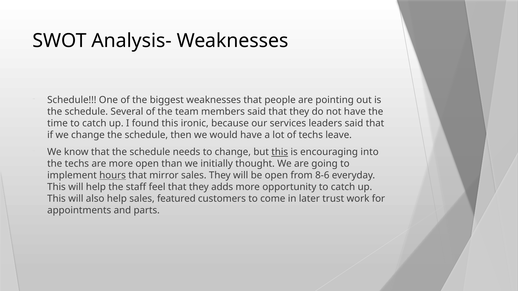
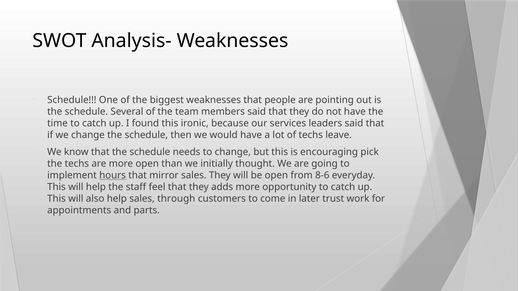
this at (280, 152) underline: present -> none
into: into -> pick
featured: featured -> through
